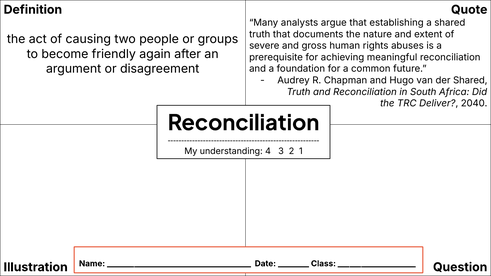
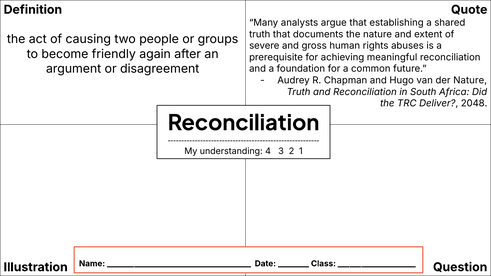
der Shared: Shared -> Nature
2040: 2040 -> 2048
